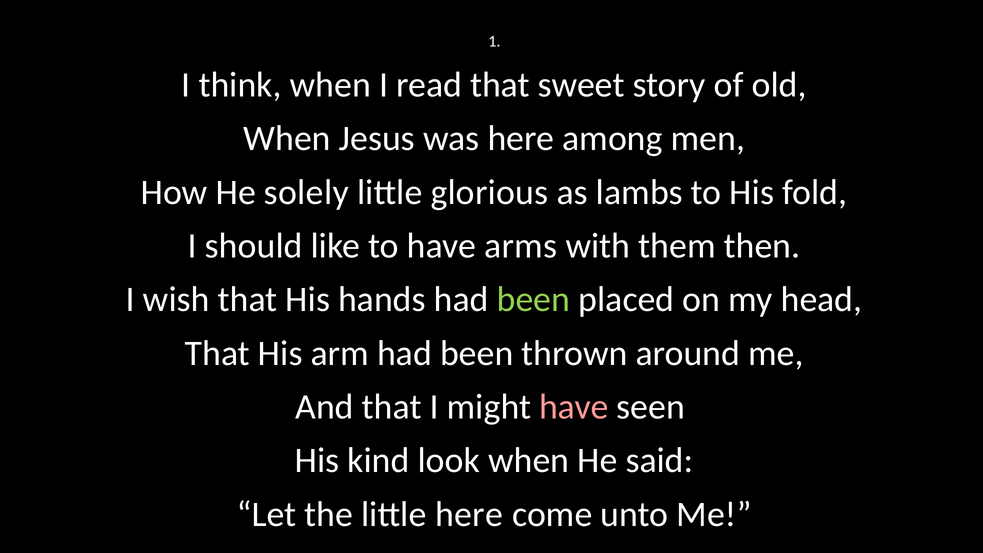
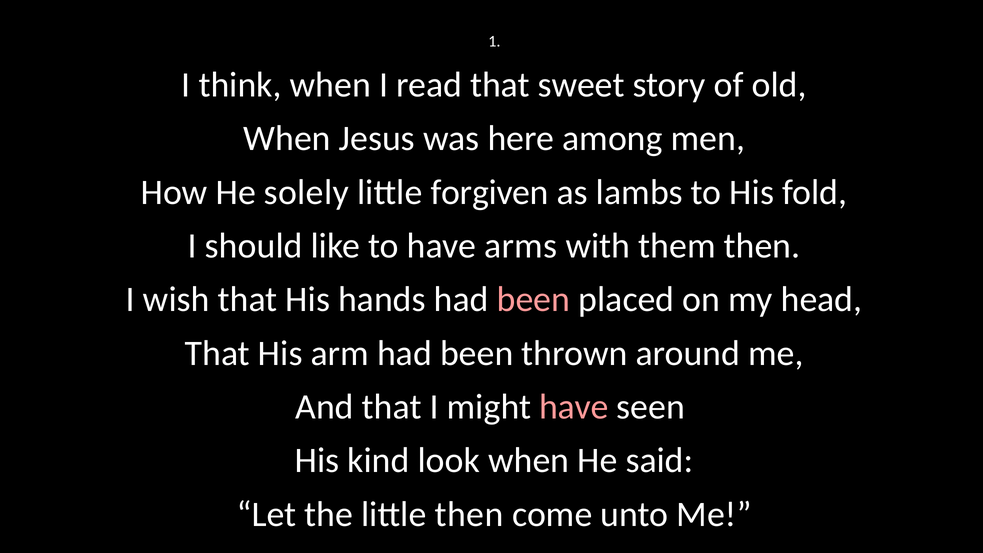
glorious: glorious -> forgiven
been at (533, 300) colour: light green -> pink
little here: here -> then
